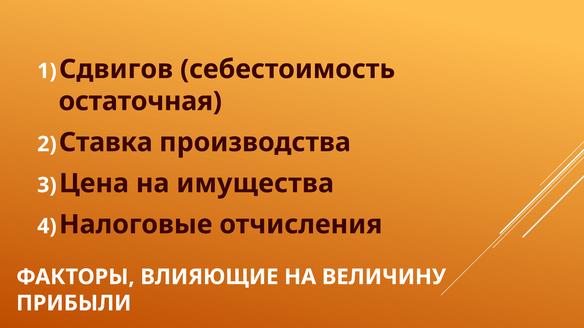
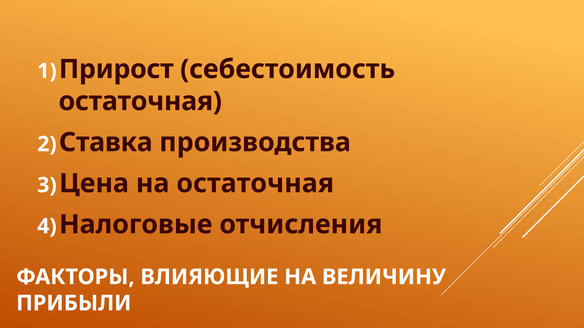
Сдвигов: Сдвигов -> Прирост
на имущества: имущества -> остаточная
